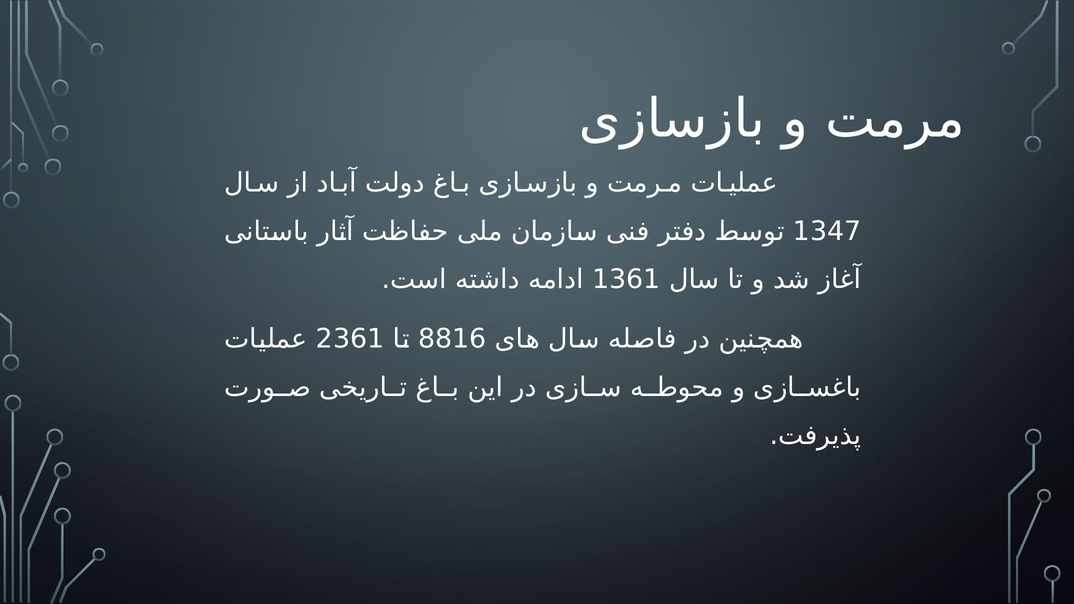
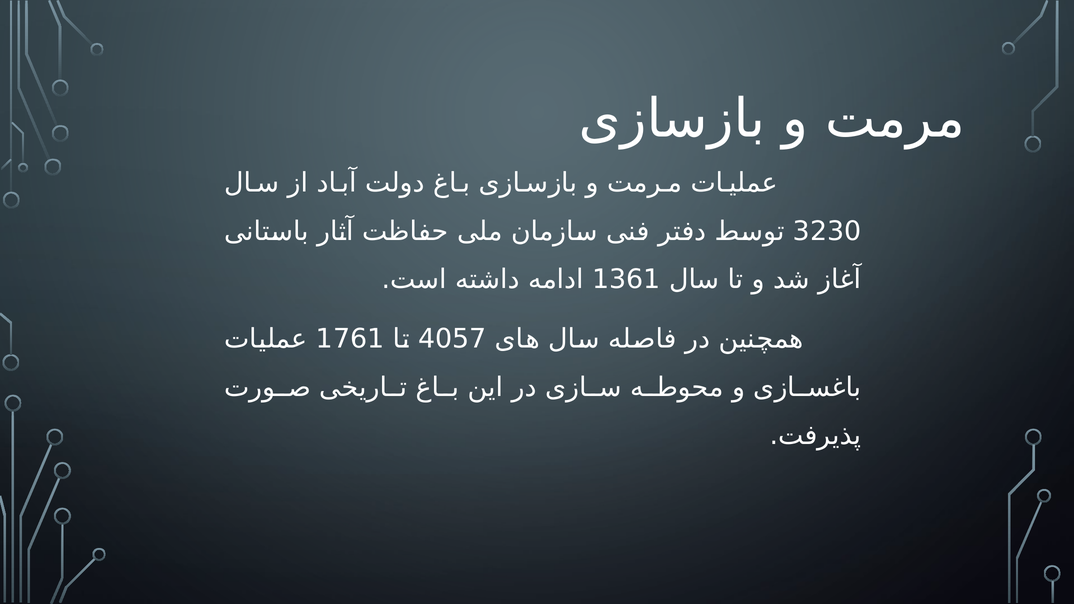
1347: 1347 -> 3230
2361: 2361 -> 1761
8816: 8816 -> 4057
